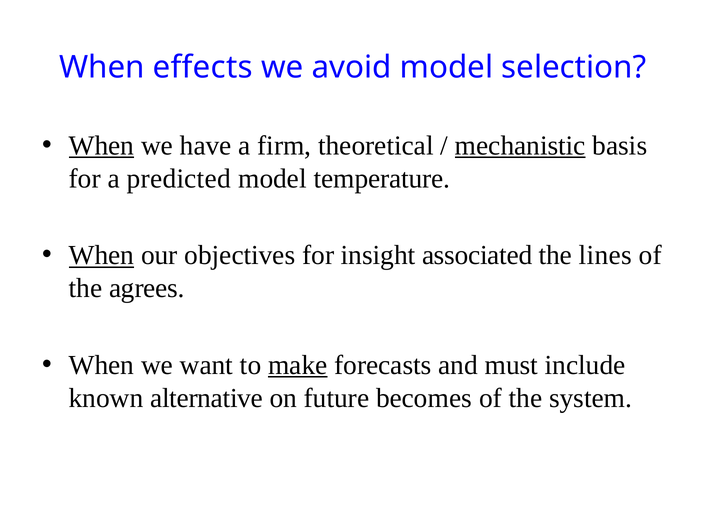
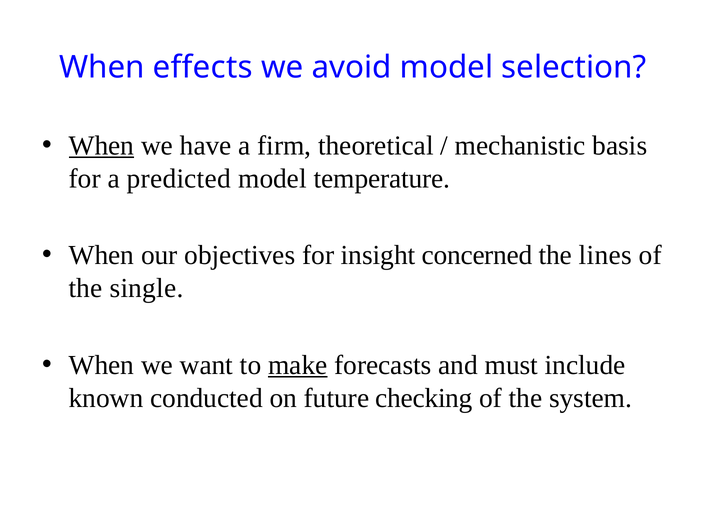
mechanistic underline: present -> none
When at (102, 255) underline: present -> none
associated: associated -> concerned
agrees: agrees -> single
alternative: alternative -> conducted
becomes: becomes -> checking
